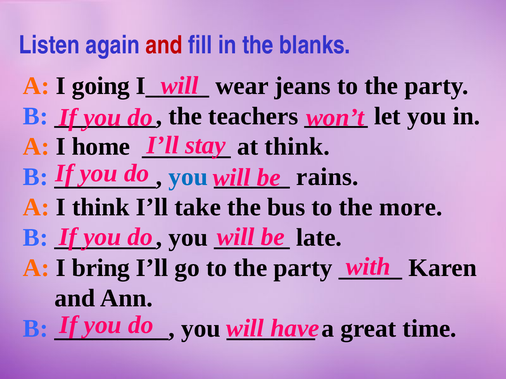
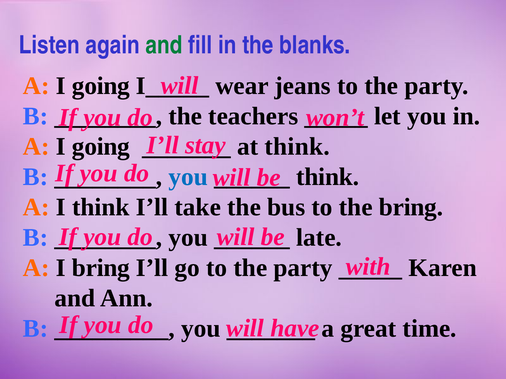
and at (164, 45) colour: red -> green
home at (101, 147): home -> going
rains at (327, 177): rains -> think
the more: more -> bring
